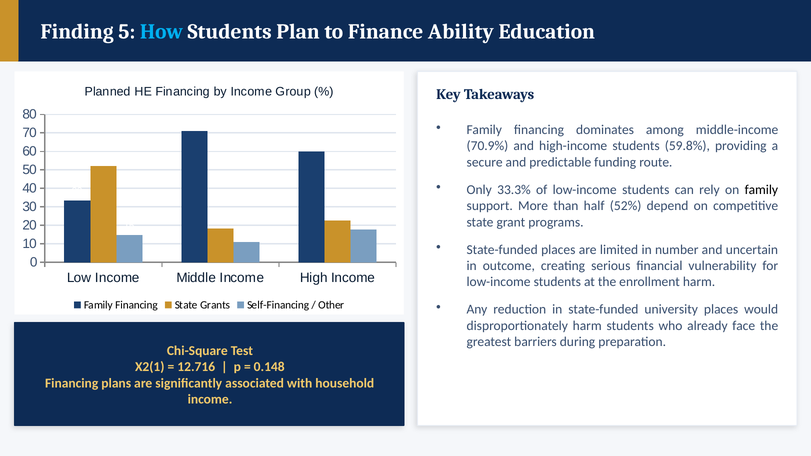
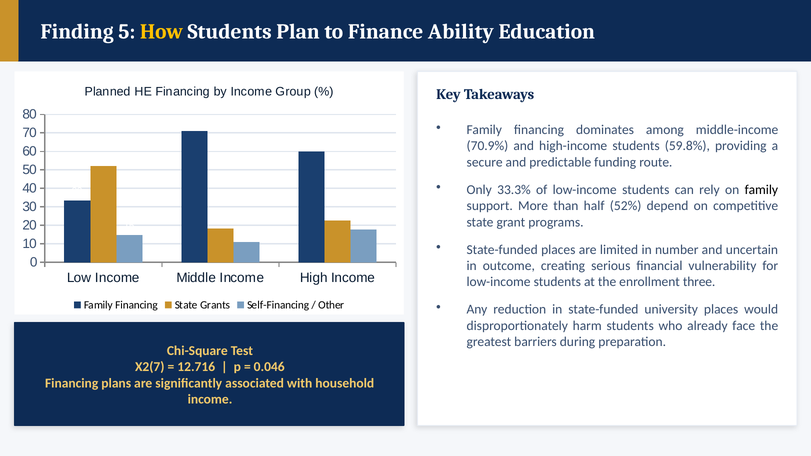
How colour: light blue -> yellow
enrollment harm: harm -> three
X2(1: X2(1 -> X2(7
0.148: 0.148 -> 0.046
